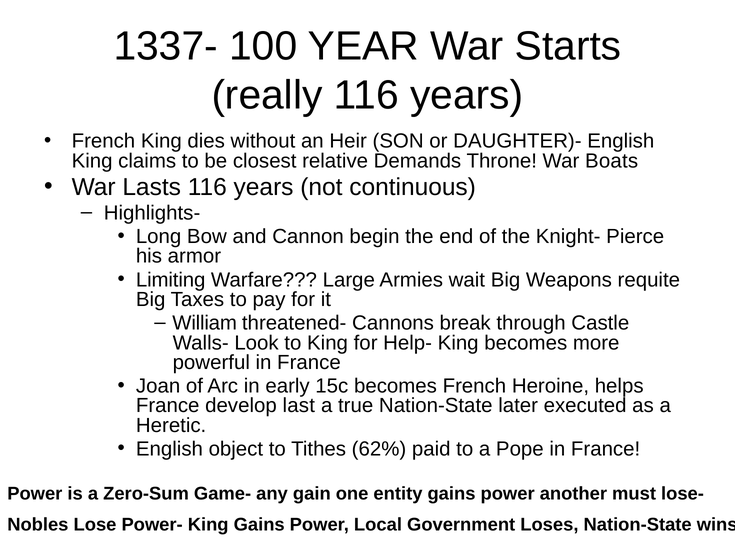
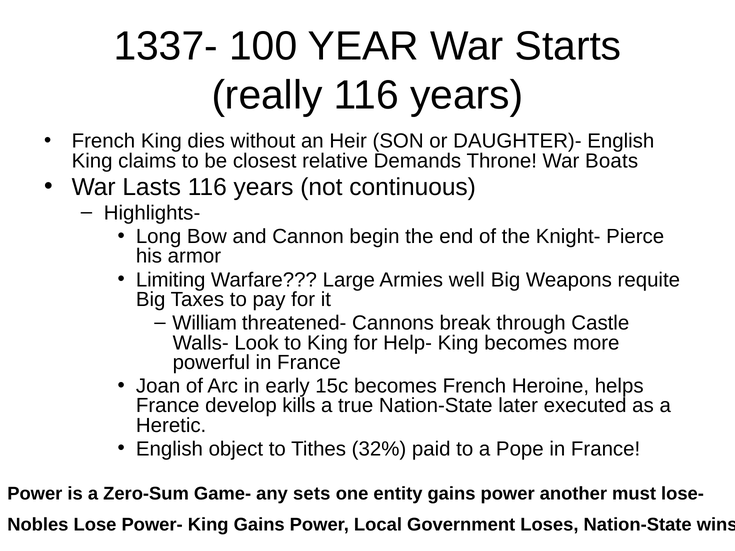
wait: wait -> well
last: last -> kills
62%: 62% -> 32%
gain: gain -> sets
